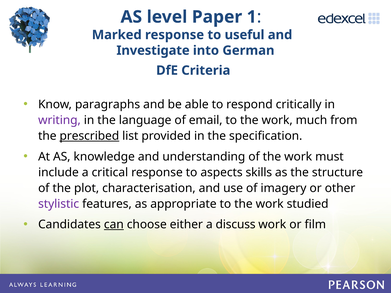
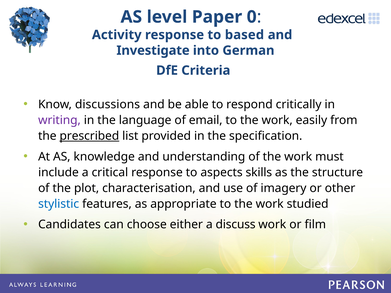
1: 1 -> 0
Marked: Marked -> Activity
useful: useful -> based
paragraphs: paragraphs -> discussions
much: much -> easily
stylistic colour: purple -> blue
can underline: present -> none
